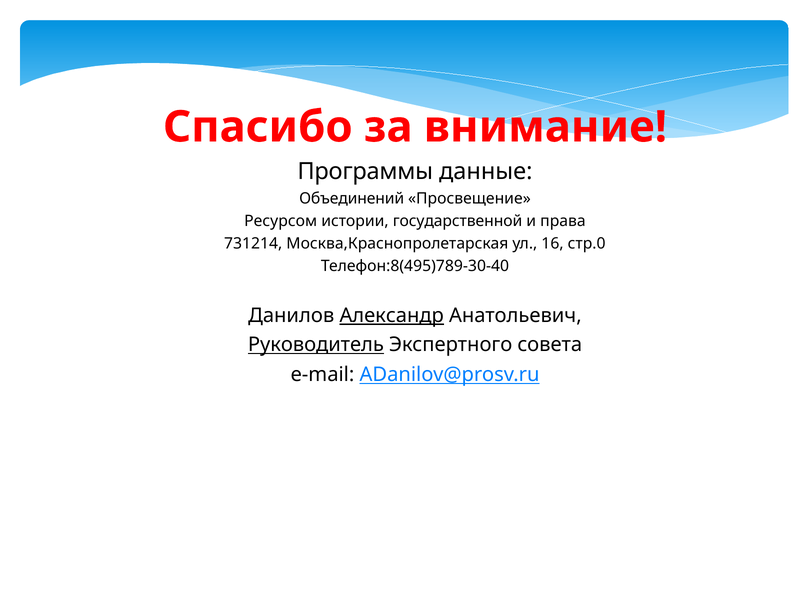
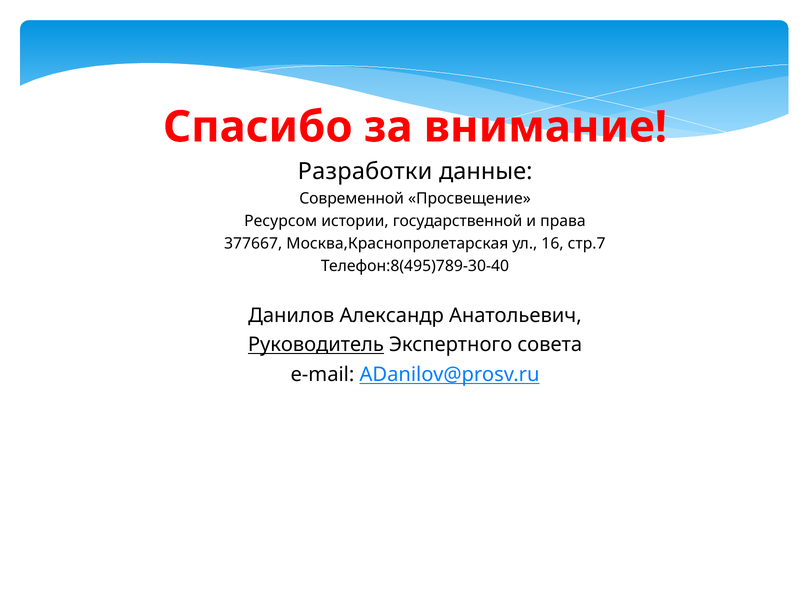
Программы: Программы -> Разработки
Объединений: Объединений -> Современной
731214: 731214 -> 377667
стр.0: стр.0 -> стр.7
Александр underline: present -> none
